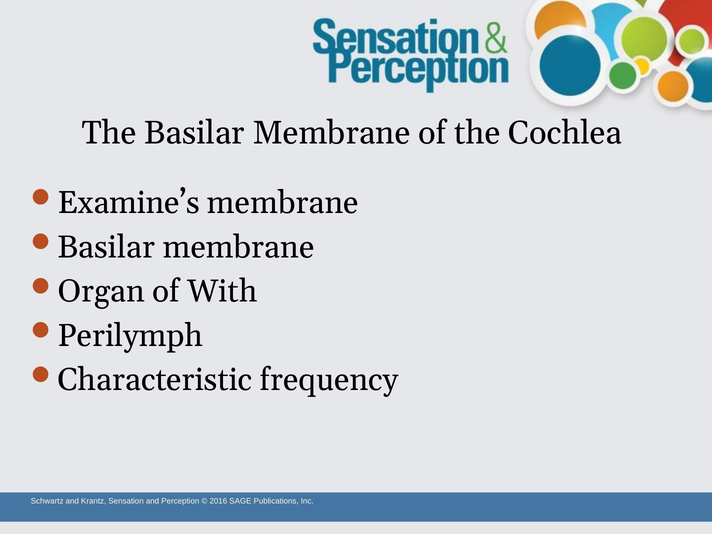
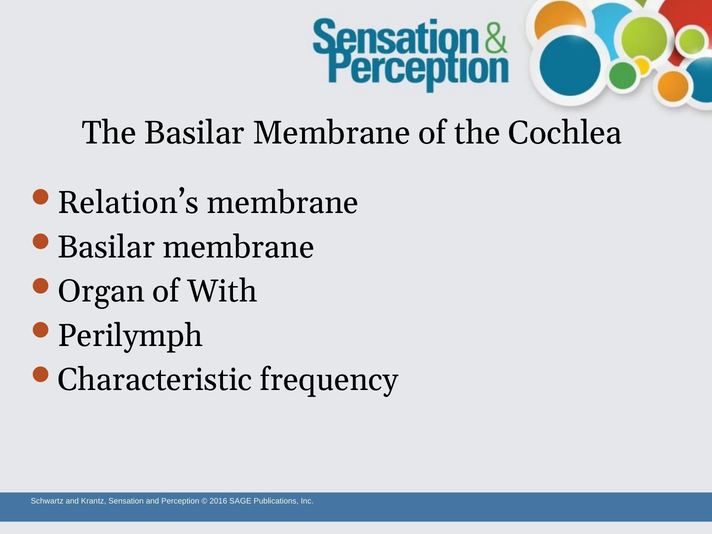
Examine’s: Examine’s -> Relation’s
